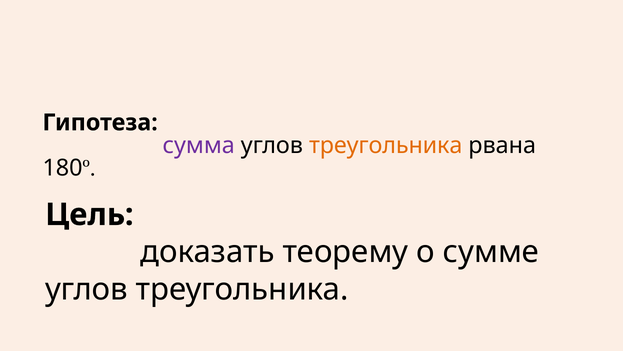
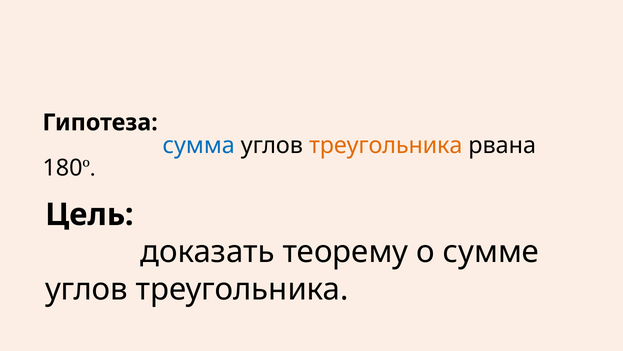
сумма colour: purple -> blue
